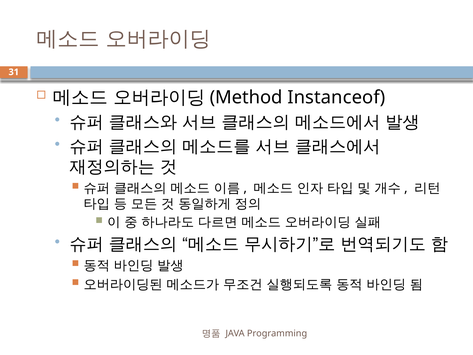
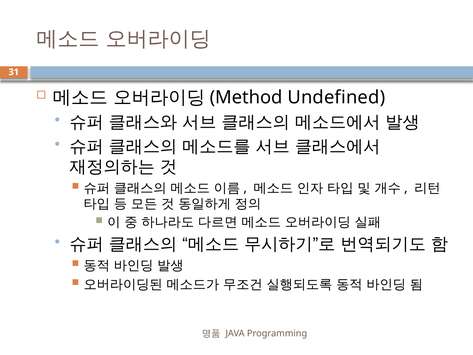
Instanceof: Instanceof -> Undefined
